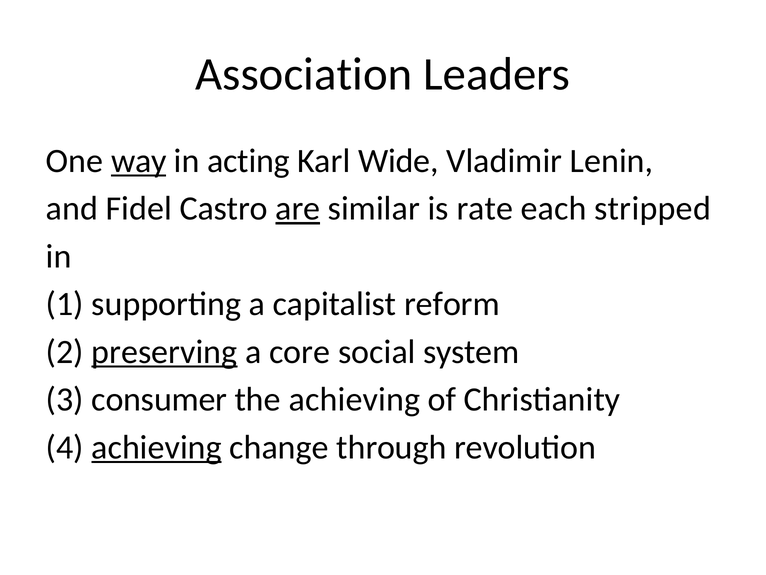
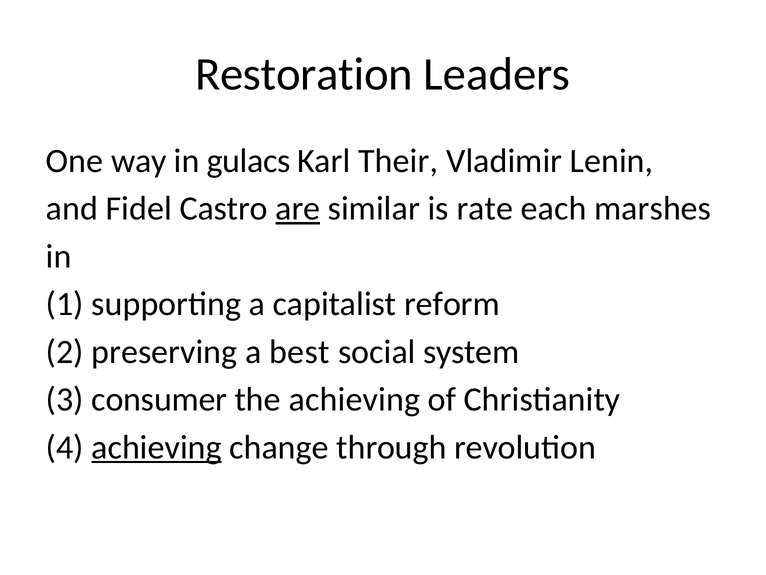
Association: Association -> Restoration
way underline: present -> none
acting: acting -> gulacs
Wide: Wide -> Their
stripped: stripped -> marshes
preserving underline: present -> none
core: core -> best
